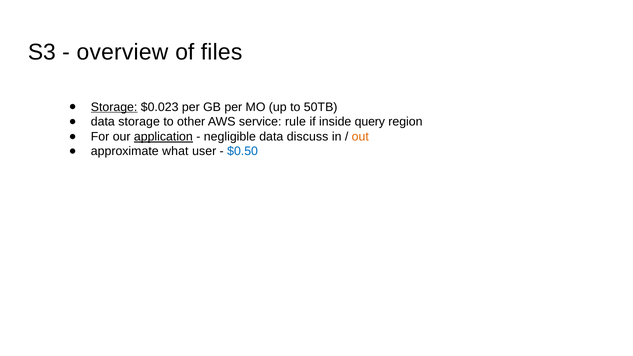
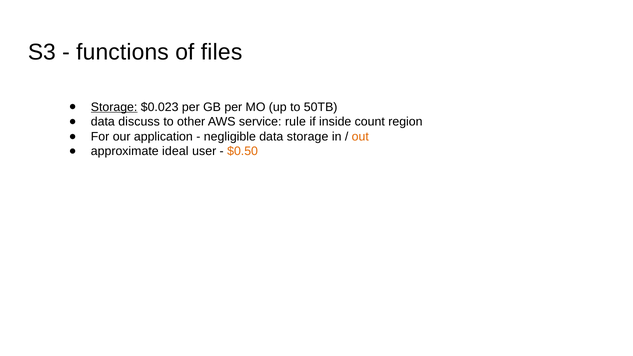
overview: overview -> functions
data storage: storage -> discuss
query: query -> count
application underline: present -> none
data discuss: discuss -> storage
what: what -> ideal
$0.50 colour: blue -> orange
